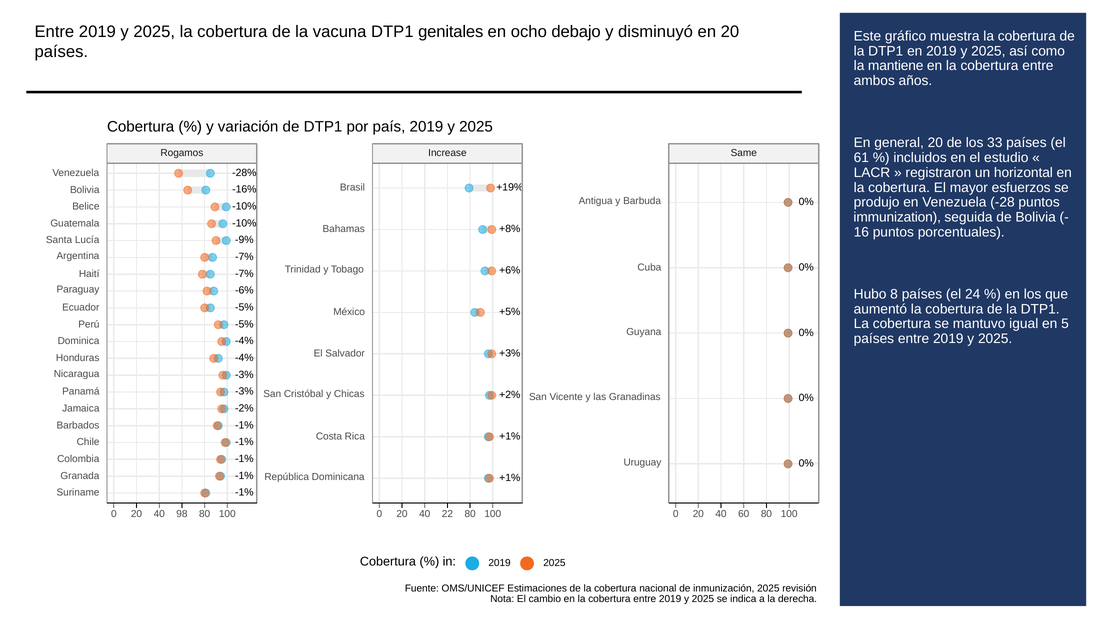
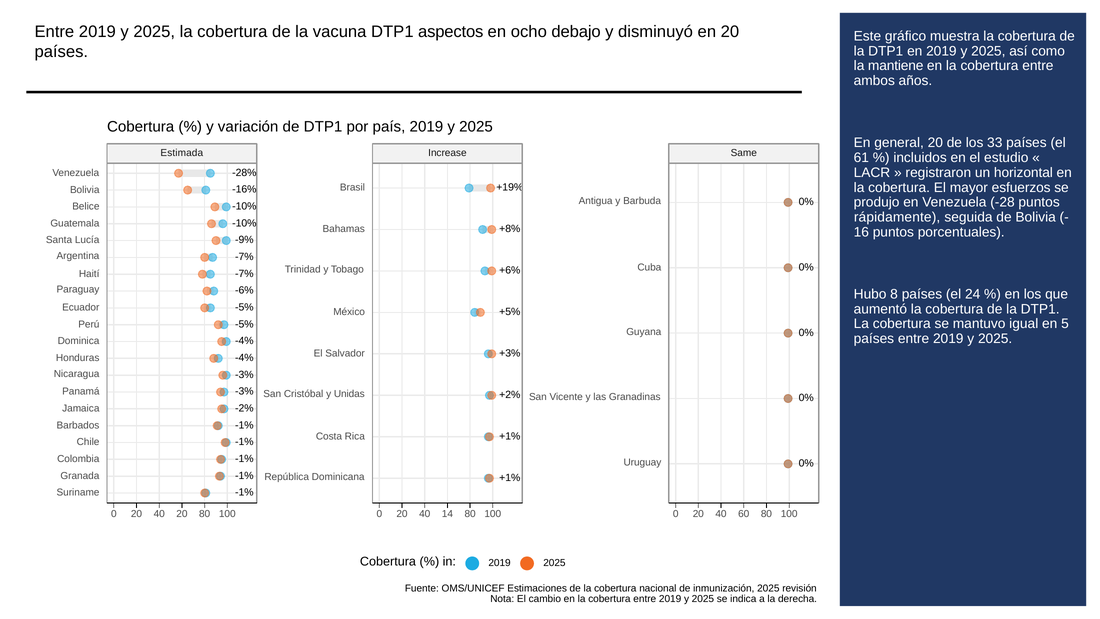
genitales: genitales -> aspectos
Rogamos: Rogamos -> Estimada
immunization: immunization -> rápidamente
Chicas: Chicas -> Unidas
40 98: 98 -> 20
22: 22 -> 14
